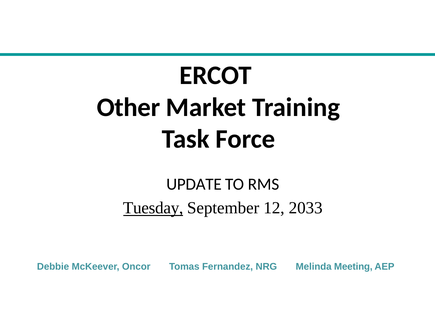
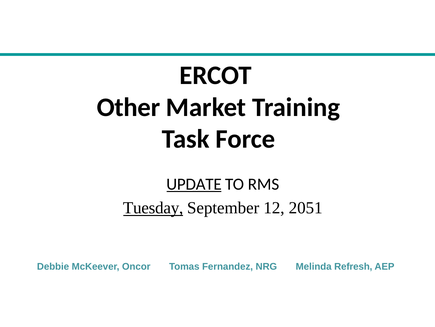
UPDATE underline: none -> present
2033: 2033 -> 2051
Meeting: Meeting -> Refresh
